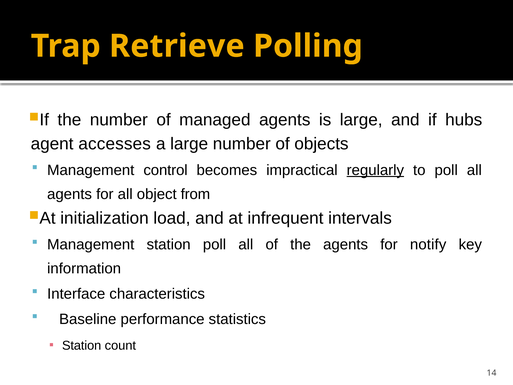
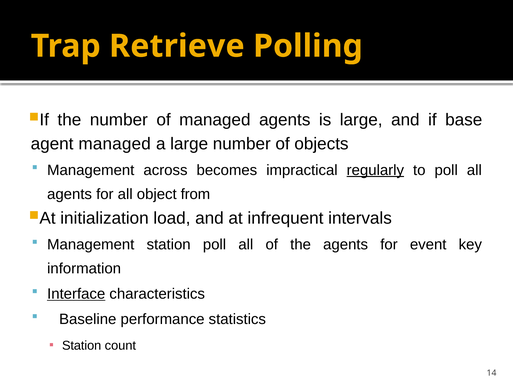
hubs: hubs -> base
agent accesses: accesses -> managed
control: control -> across
notify: notify -> event
Interface underline: none -> present
